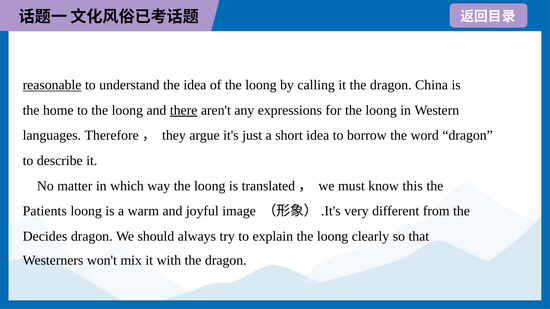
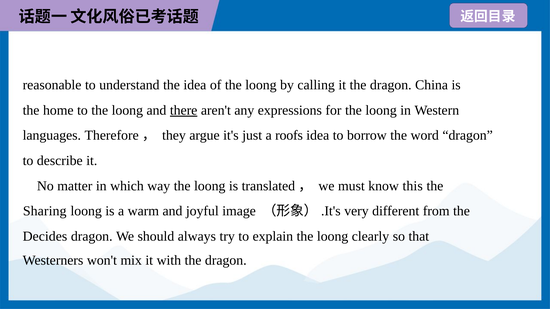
reasonable underline: present -> none
short: short -> roofs
Patients: Patients -> Sharing
